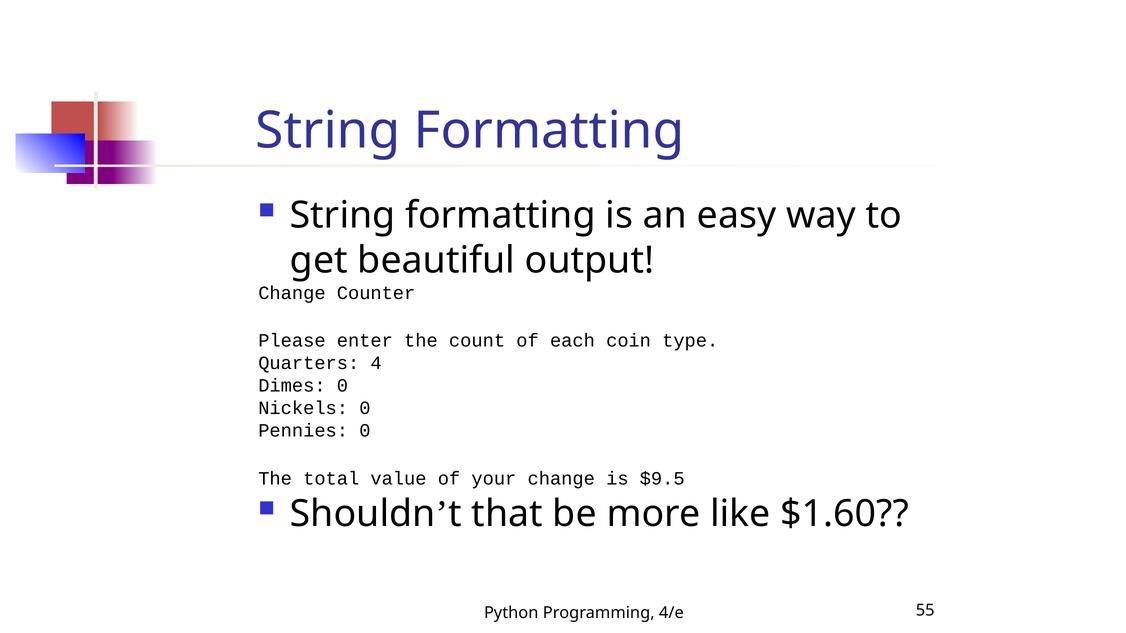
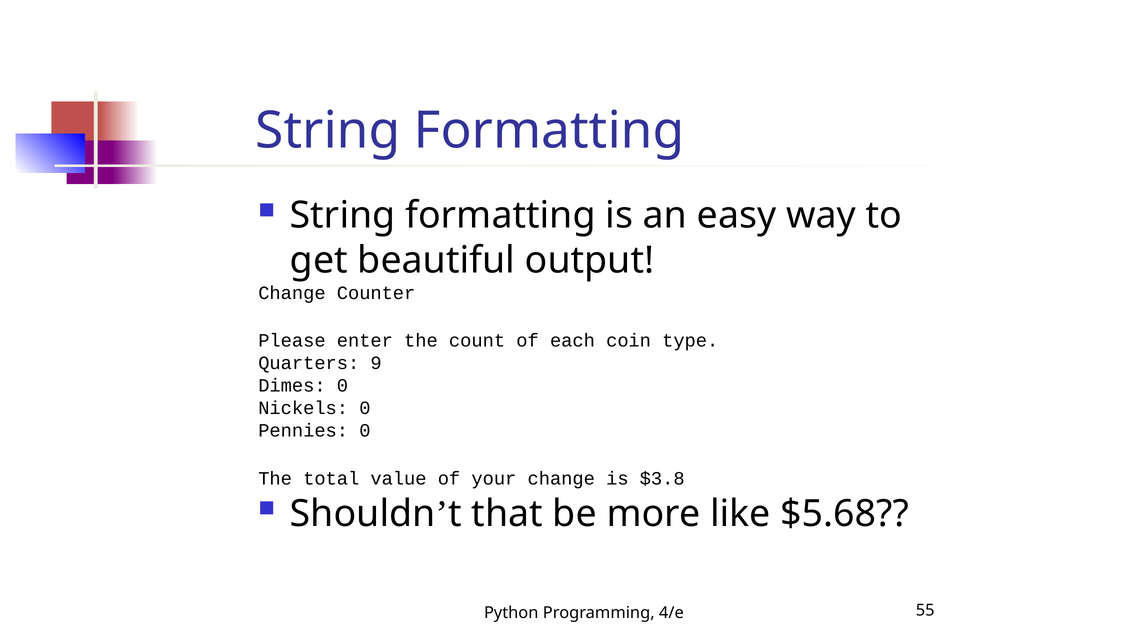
4: 4 -> 9
$9.5: $9.5 -> $3.8
$1.60: $1.60 -> $5.68
